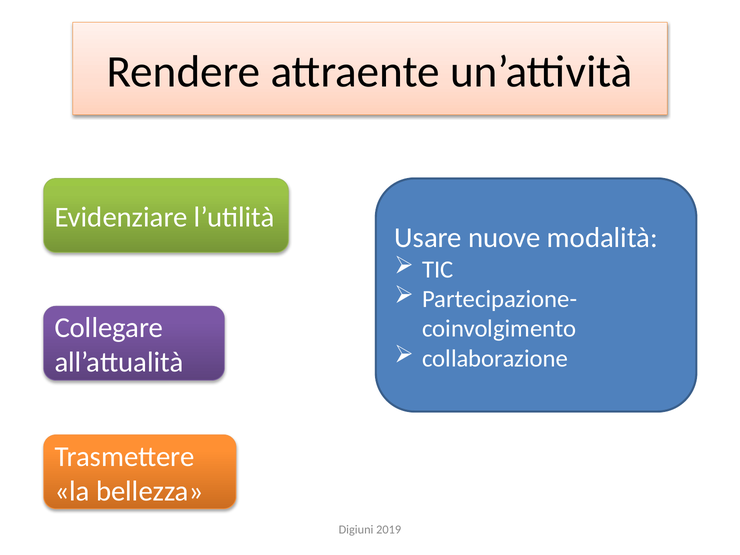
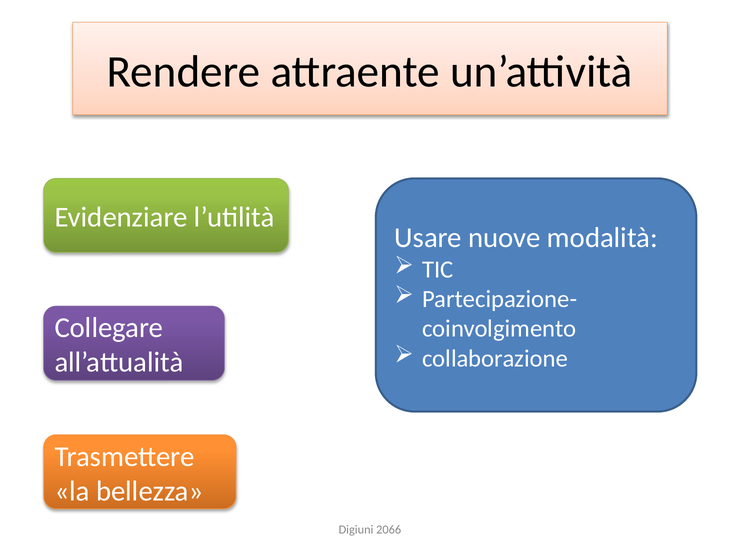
2019: 2019 -> 2066
